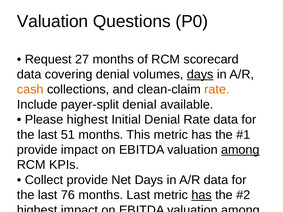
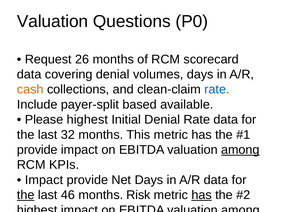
27: 27 -> 26
days at (200, 74) underline: present -> none
rate at (217, 90) colour: orange -> blue
payer-split denial: denial -> based
51: 51 -> 32
Collect at (44, 180): Collect -> Impact
the at (26, 195) underline: none -> present
76: 76 -> 46
months Last: Last -> Risk
